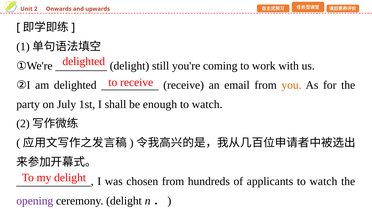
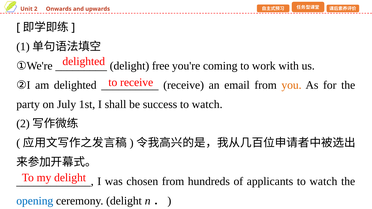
still: still -> free
enough: enough -> success
opening colour: purple -> blue
